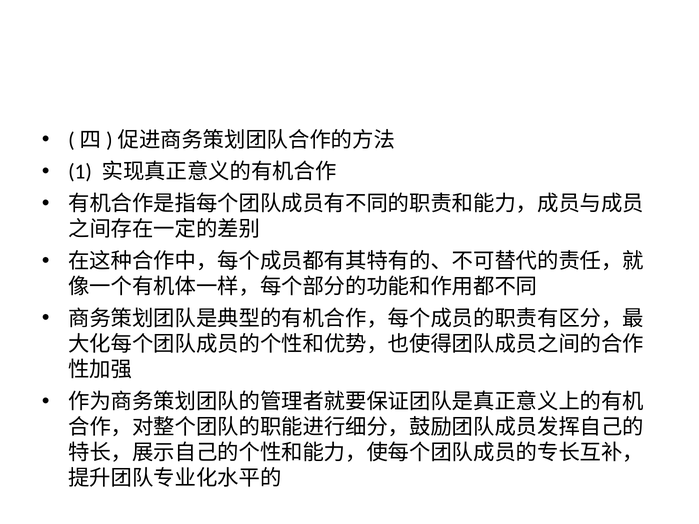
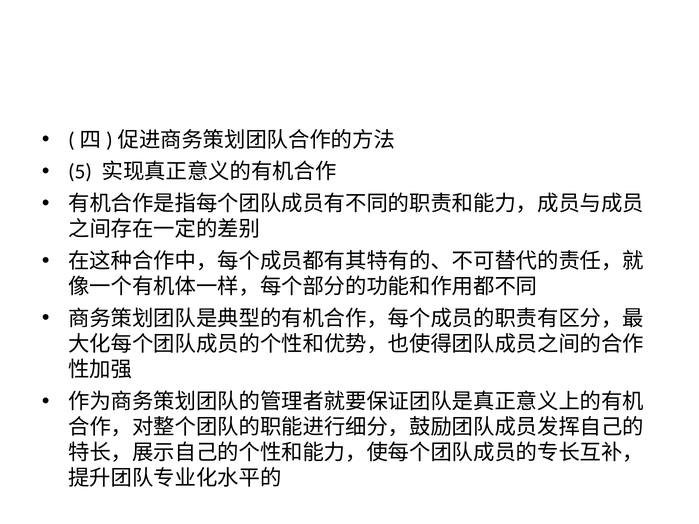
1: 1 -> 5
